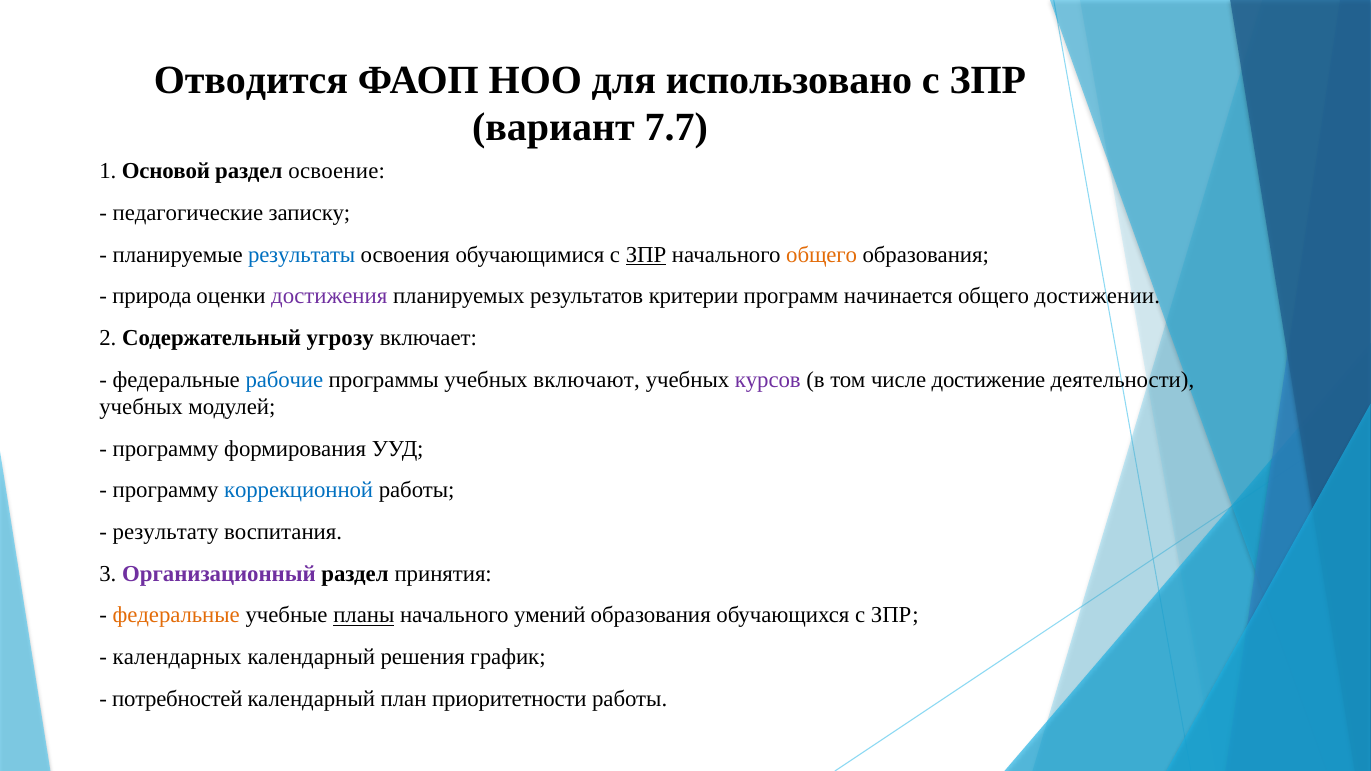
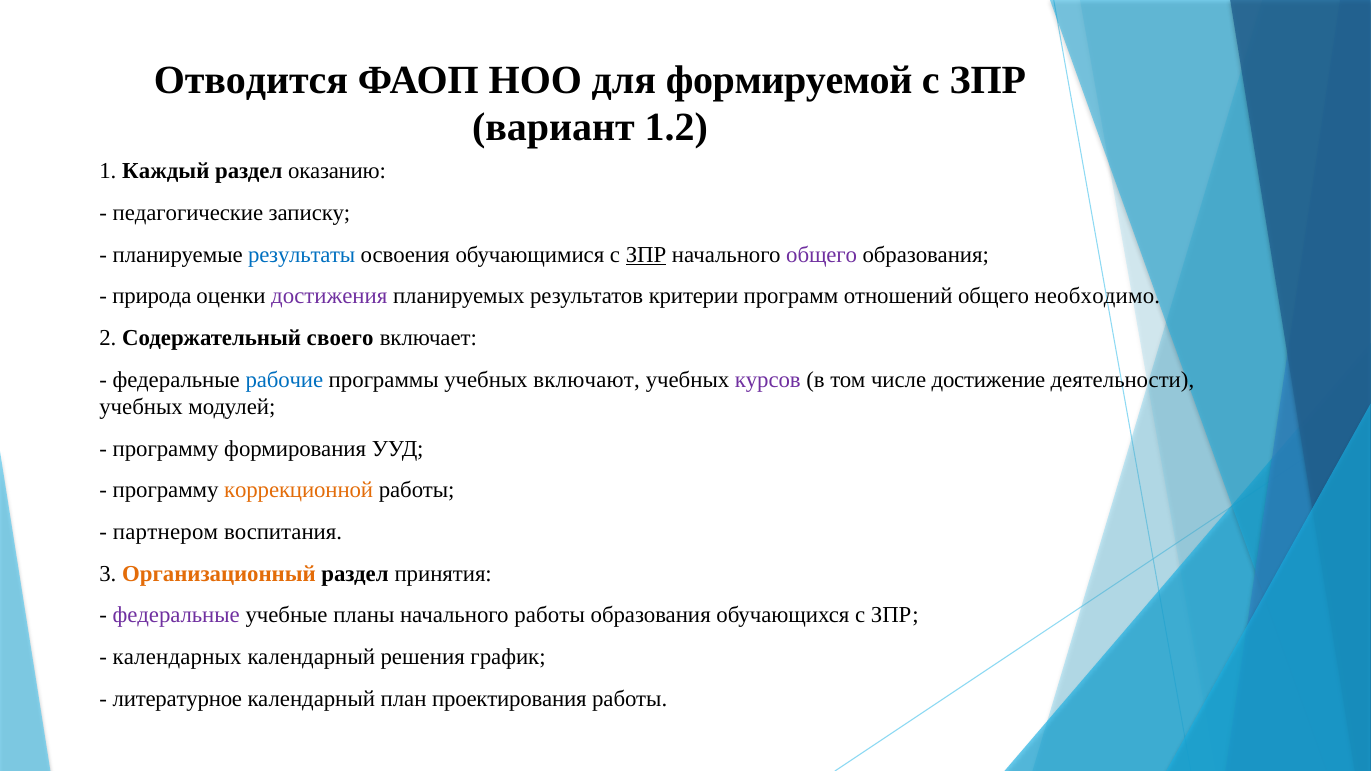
использовано: использовано -> формируемой
7.7: 7.7 -> 1.2
Основой: Основой -> Каждый
освоение: освоение -> оказанию
общего at (822, 255) colour: orange -> purple
начинается: начинается -> отношений
достижении: достижении -> необходимо
угрозу: угрозу -> своего
коррекционной colour: blue -> orange
результату: результату -> партнером
Организационный colour: purple -> orange
федеральные at (176, 616) colour: orange -> purple
планы underline: present -> none
начального умений: умений -> работы
потребностей: потребностей -> литературное
приоритетности: приоритетности -> проектирования
